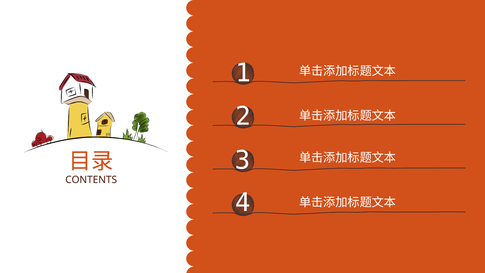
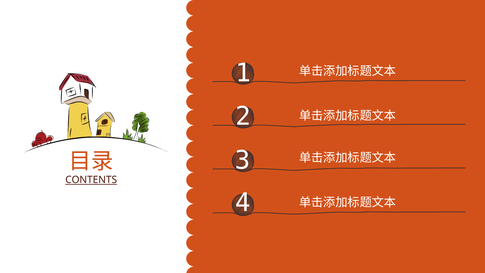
CONTENTS underline: none -> present
